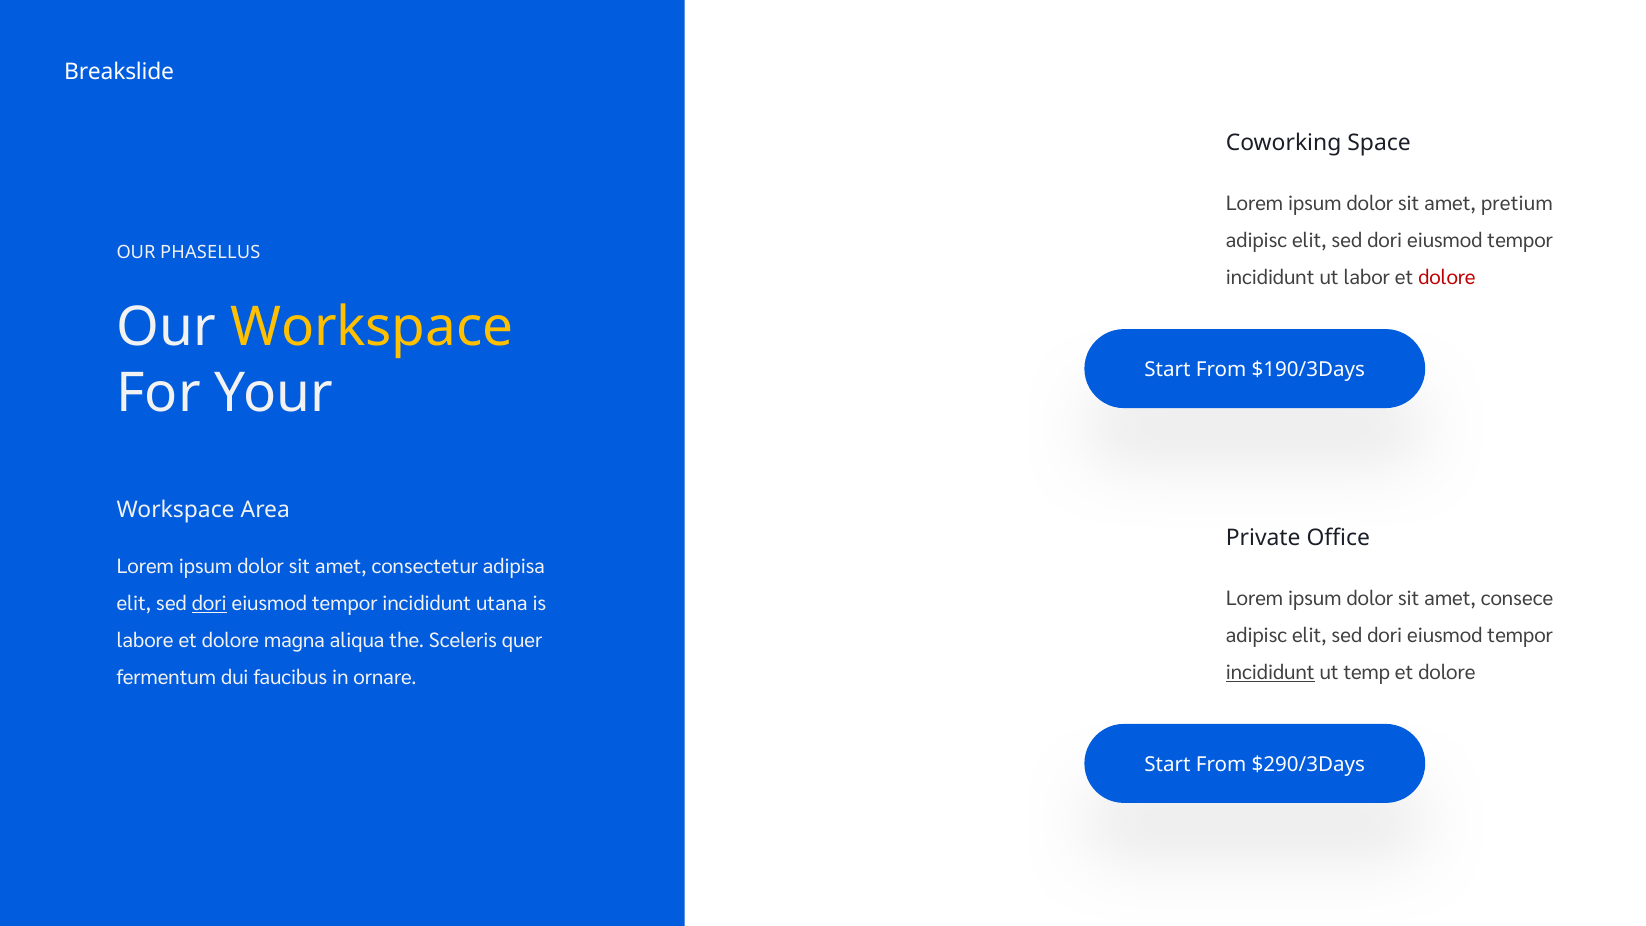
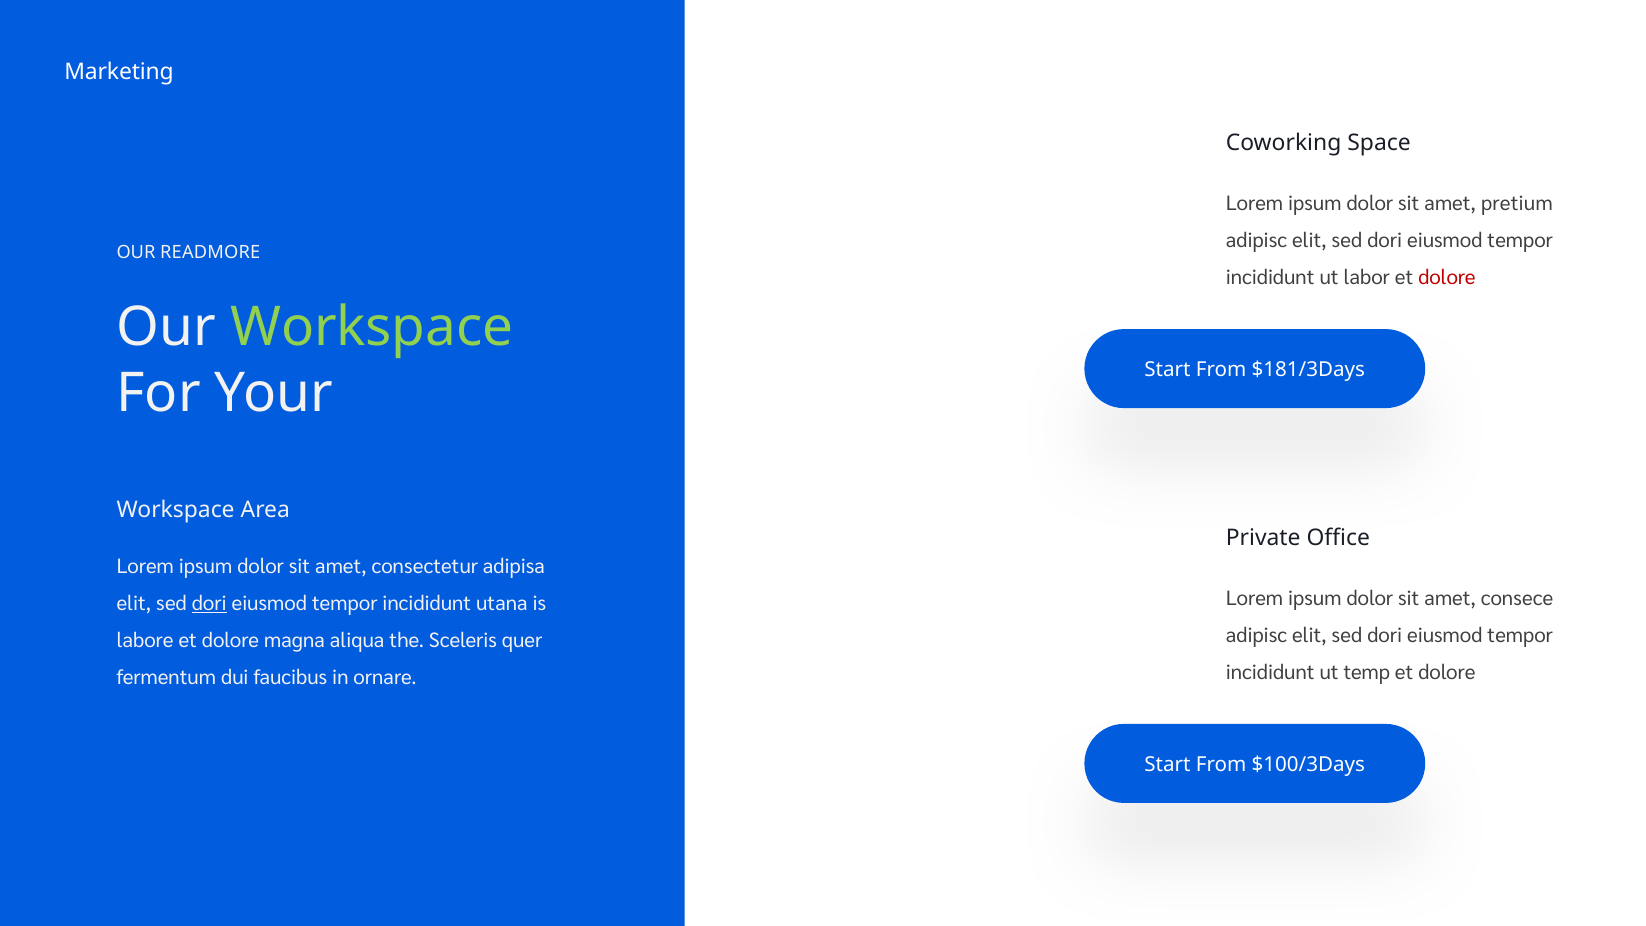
Breakslide: Breakslide -> Marketing
PHASELLUS: PHASELLUS -> READMORE
Workspace at (372, 328) colour: yellow -> light green
$190/3Days: $190/3Days -> $181/3Days
incididunt at (1270, 672) underline: present -> none
$290/3Days: $290/3Days -> $100/3Days
